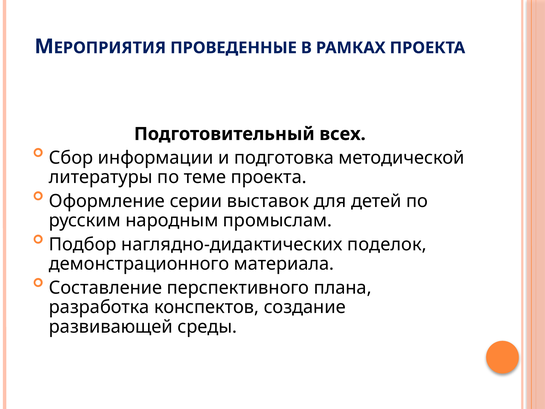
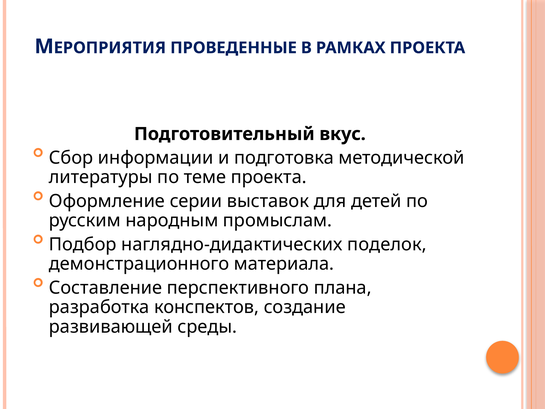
всех: всех -> вкус
